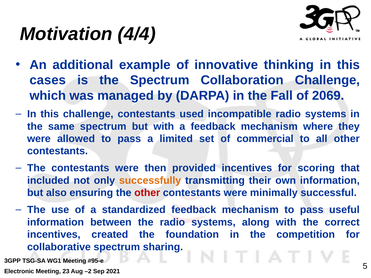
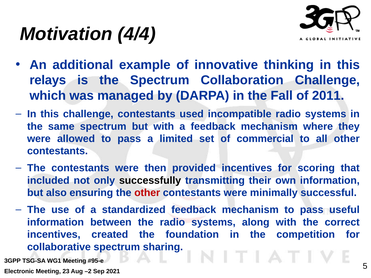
cases: cases -> relays
2069: 2069 -> 2011
successfully colour: orange -> black
